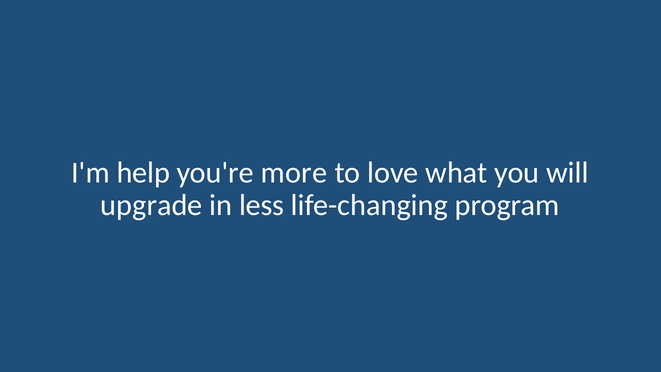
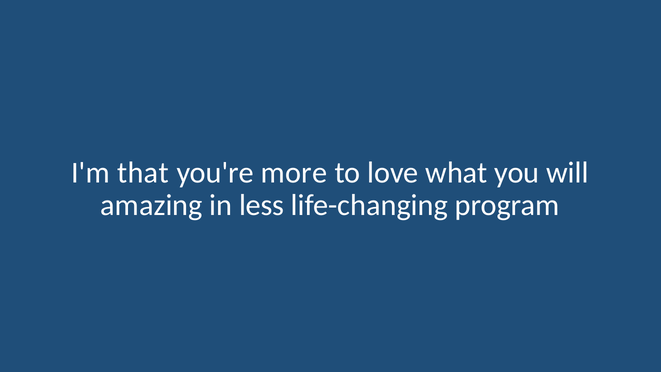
help: help -> that
upgrade: upgrade -> amazing
